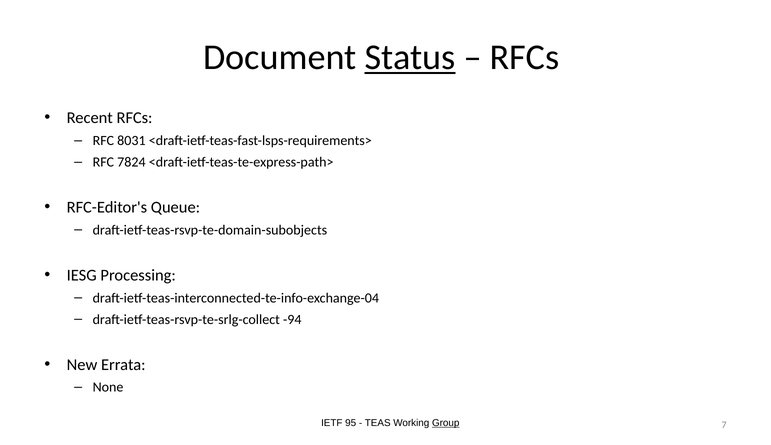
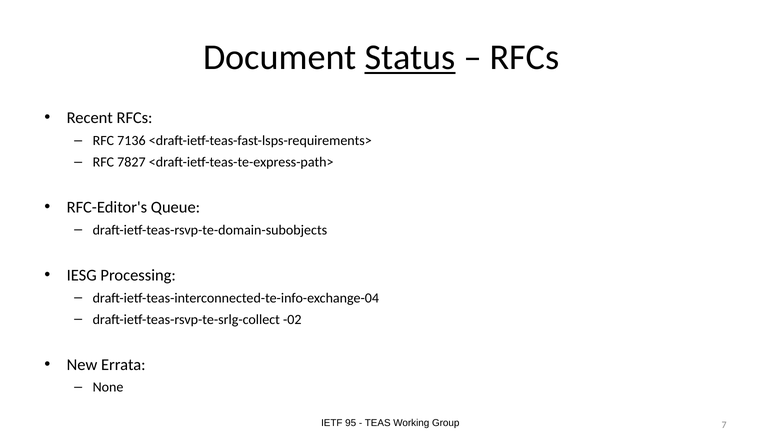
8031: 8031 -> 7136
7824: 7824 -> 7827
-94: -94 -> -02
Group underline: present -> none
